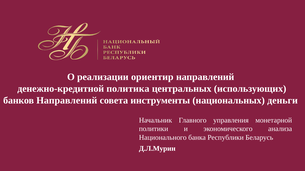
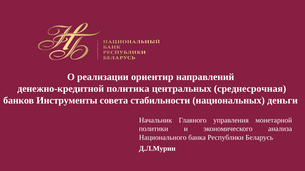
использующих: использующих -> среднесрочная
банков Направлений: Направлений -> Инструменты
инструменты: инструменты -> стабильности
